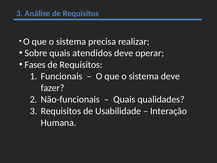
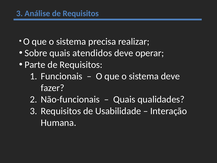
Fases: Fases -> Parte
